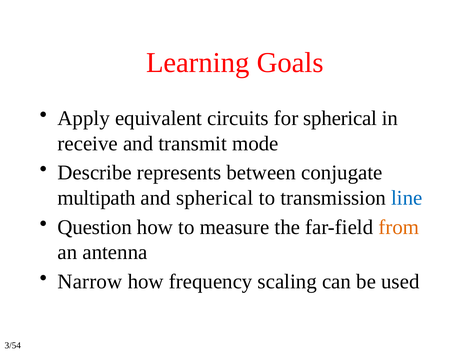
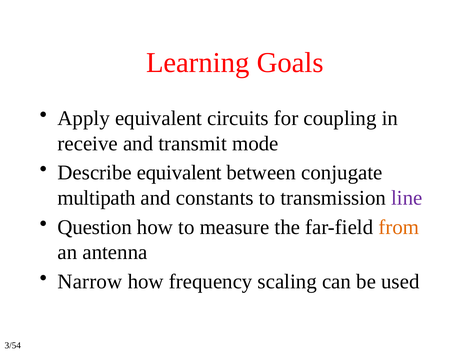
for spherical: spherical -> coupling
Describe represents: represents -> equivalent
and spherical: spherical -> constants
line colour: blue -> purple
